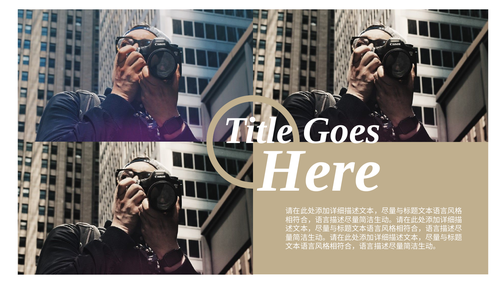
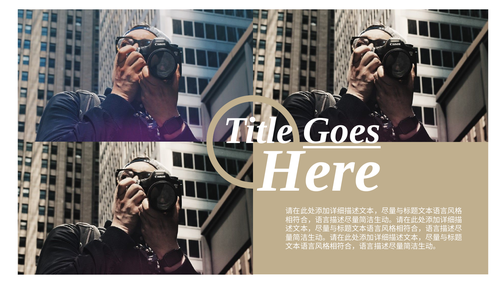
Goes underline: none -> present
